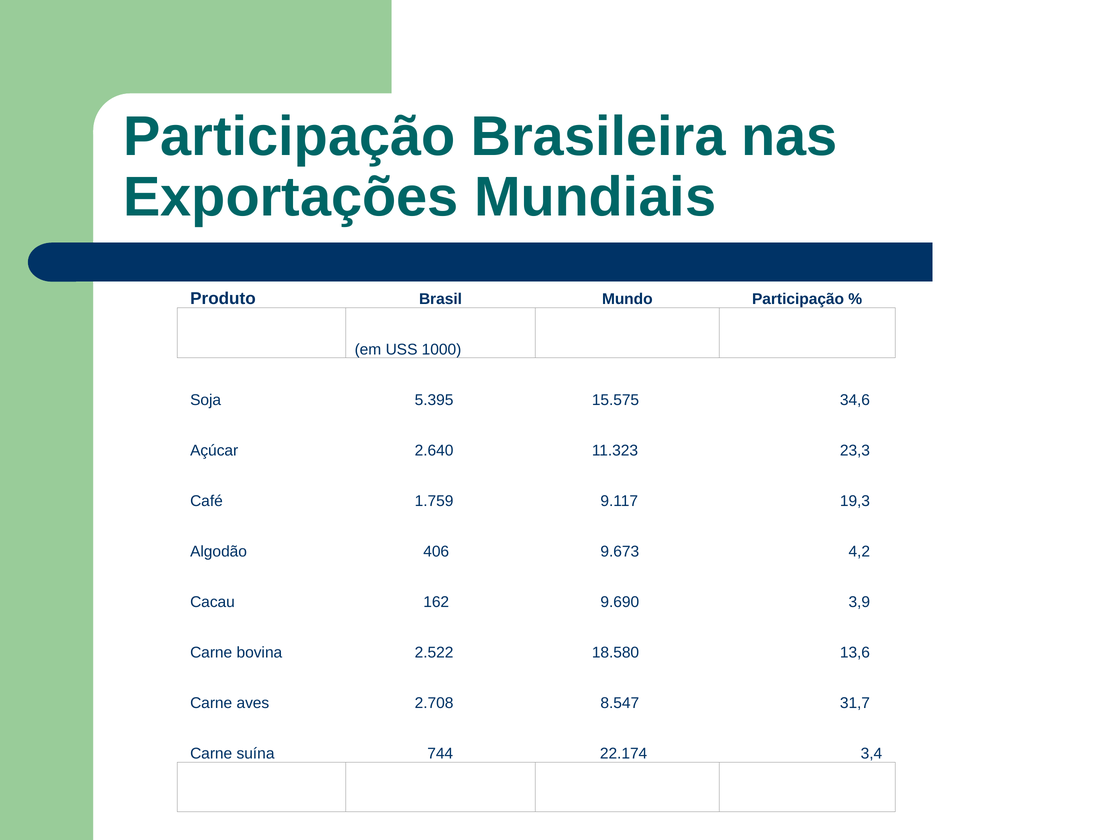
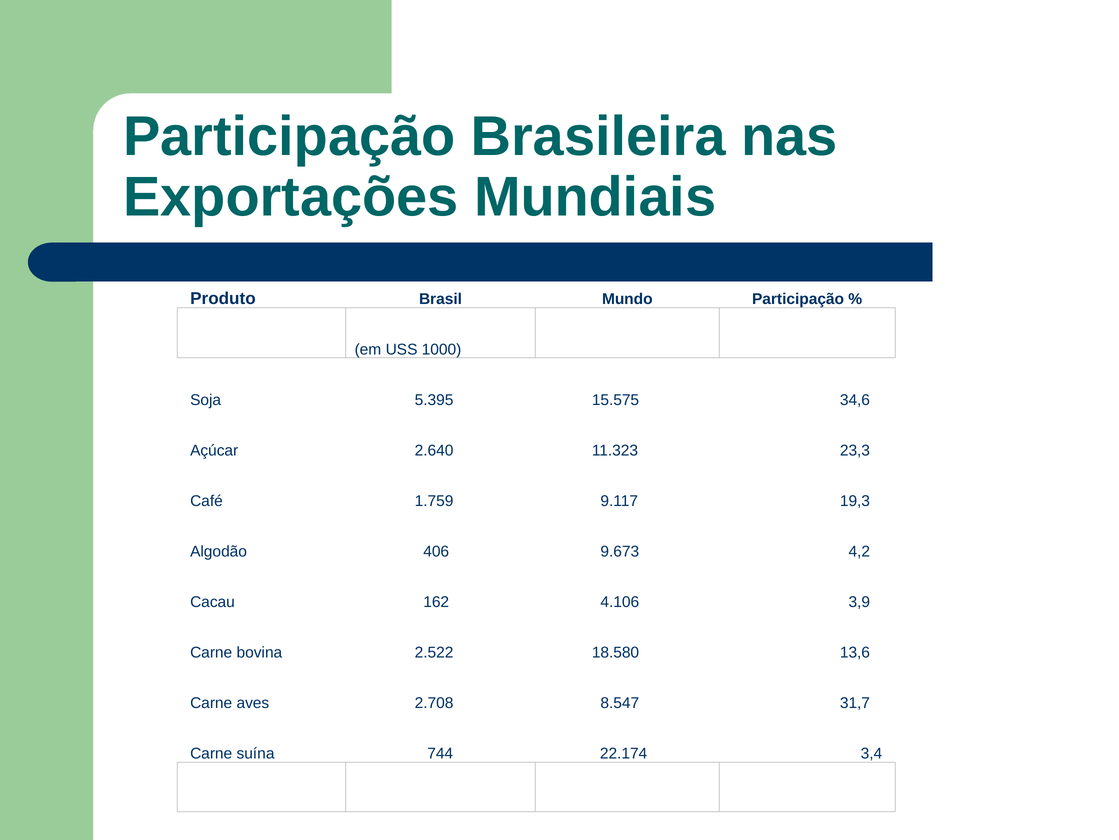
9.690: 9.690 -> 4.106
